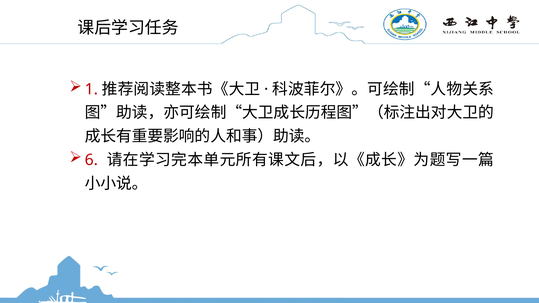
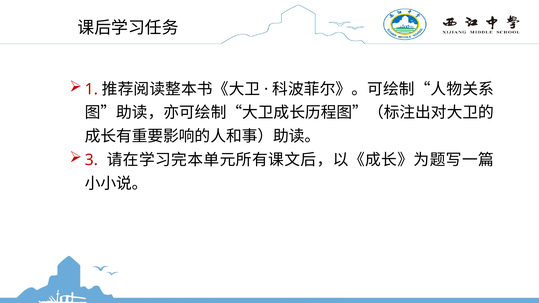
6: 6 -> 3
